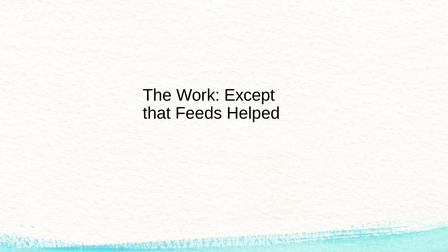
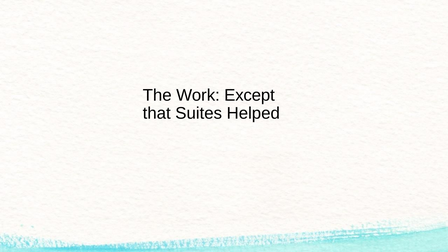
Feeds: Feeds -> Suites
